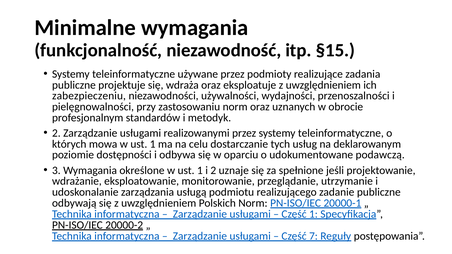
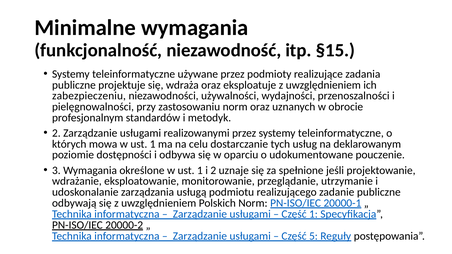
podawczą: podawczą -> pouczenie
7: 7 -> 5
